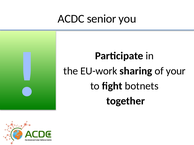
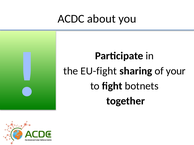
senior: senior -> about
EU-work: EU-work -> EU-fight
